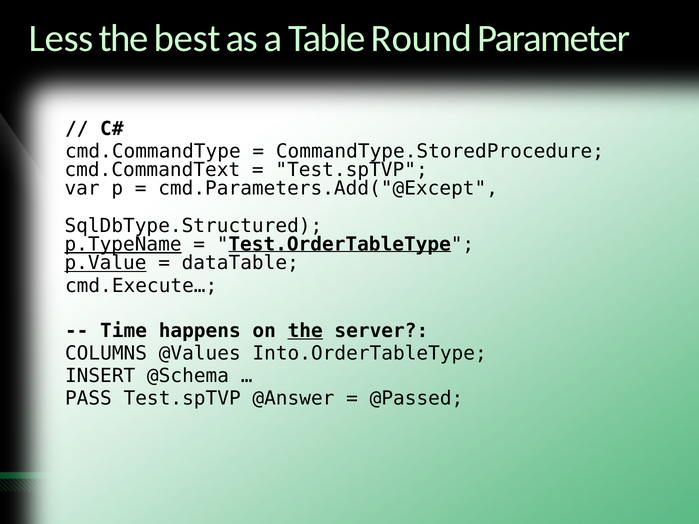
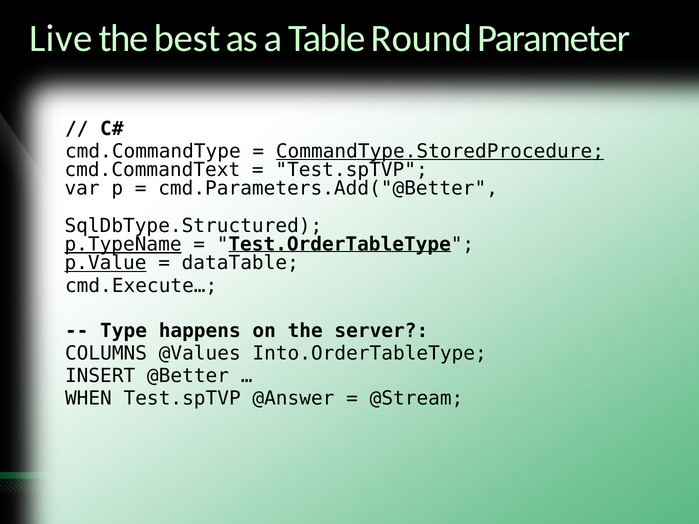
Less: Less -> Live
CommandType.StoredProcedure underline: none -> present
cmd.Parameters.Add("@Except: cmd.Parameters.Add("@Except -> cmd.Parameters.Add("@Better
Time: Time -> Type
the at (305, 331) underline: present -> none
@Schema: @Schema -> @Better
PASS: PASS -> WHEN
@Passed: @Passed -> @Stream
